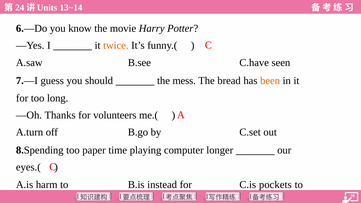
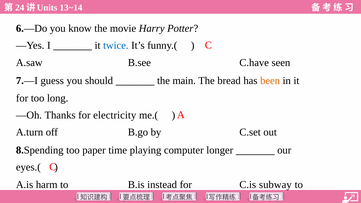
twice colour: orange -> blue
mess: mess -> main
volunteers: volunteers -> electricity
pockets: pockets -> subway
